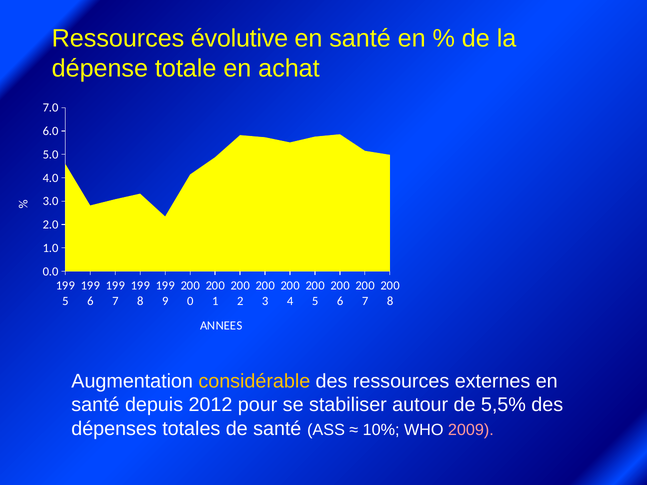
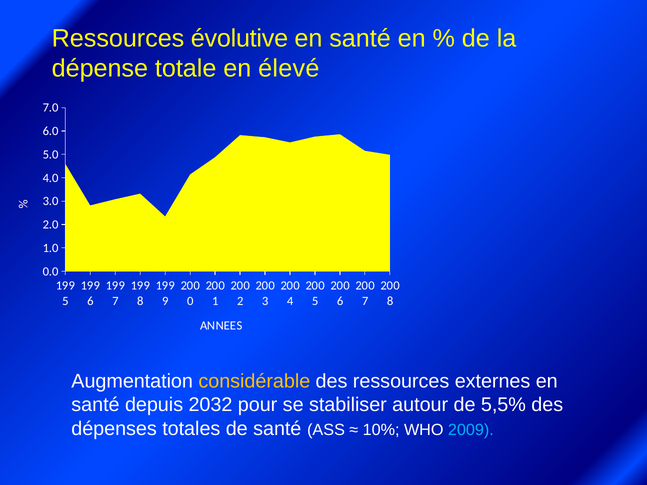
achat: achat -> élevé
2012: 2012 -> 2032
2009 colour: pink -> light blue
